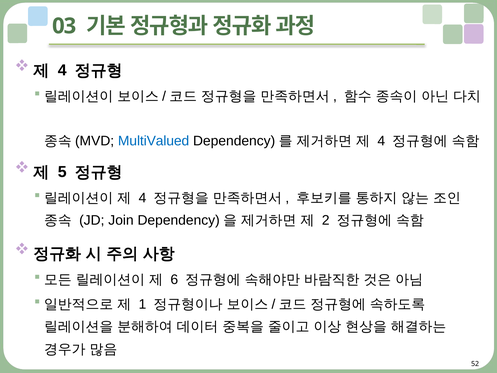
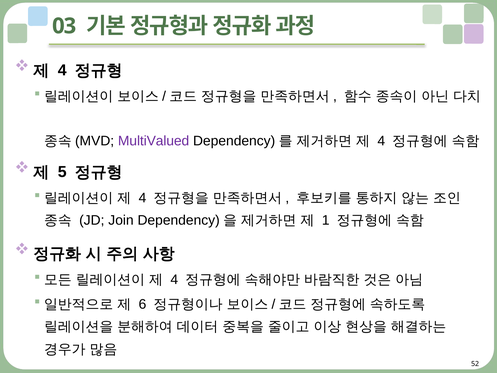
MultiValued colour: blue -> purple
2: 2 -> 1
6 at (174, 279): 6 -> 4
1: 1 -> 6
